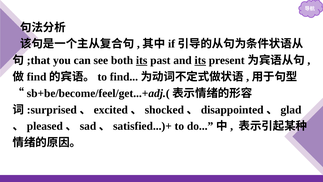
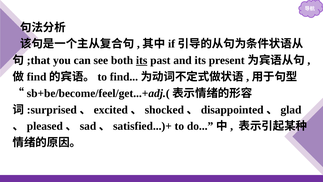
its at (200, 60) underline: present -> none
